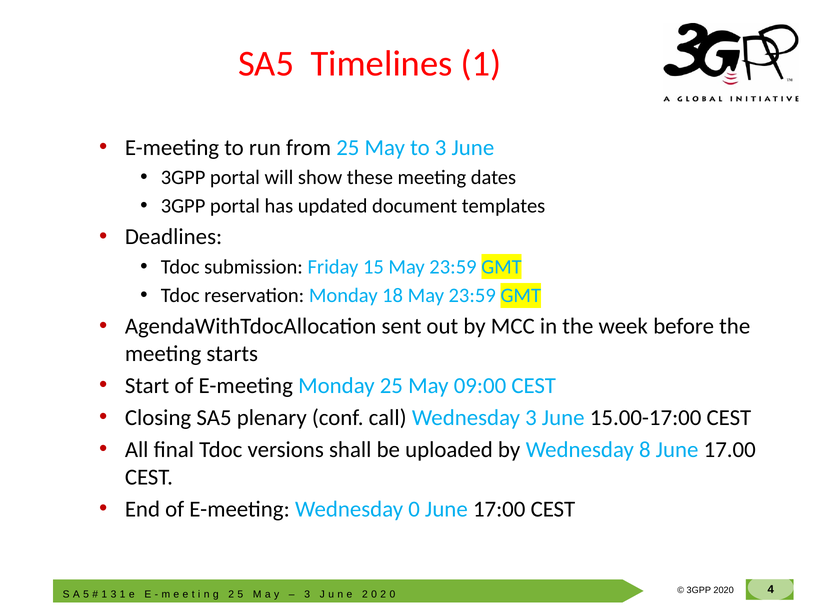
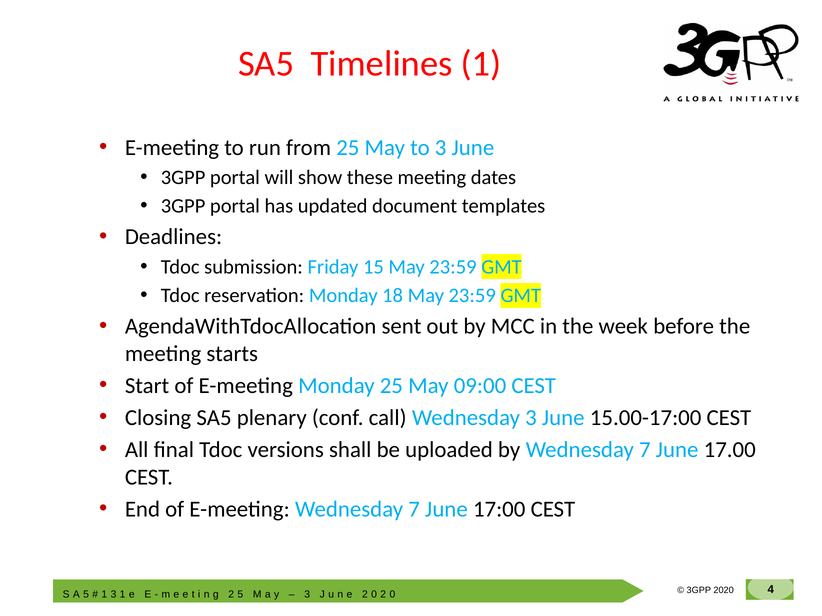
by Wednesday 8: 8 -> 7
E-meeting Wednesday 0: 0 -> 7
